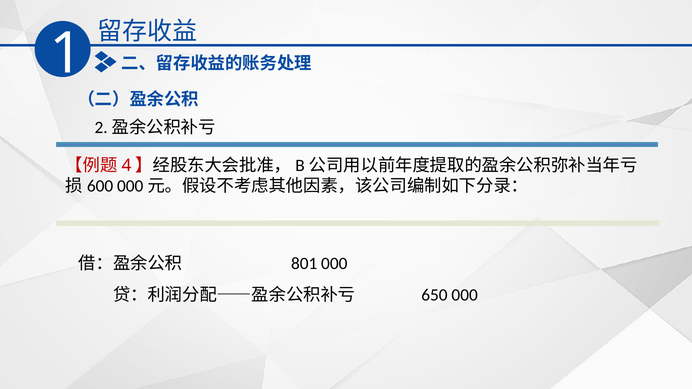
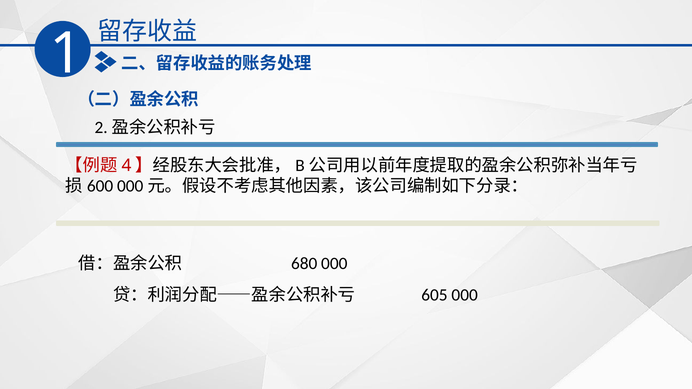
801: 801 -> 680
650: 650 -> 605
